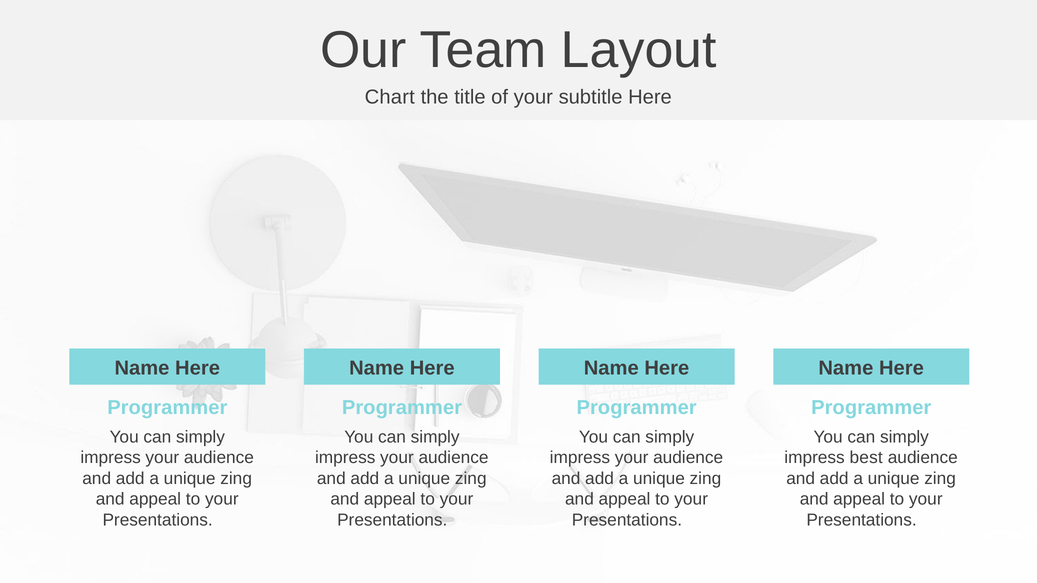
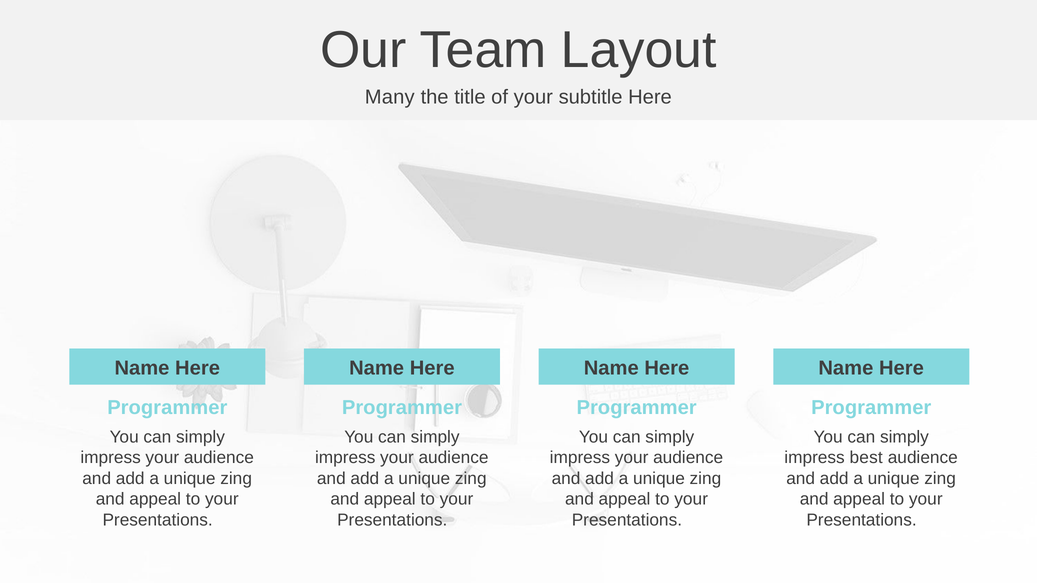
Chart: Chart -> Many
